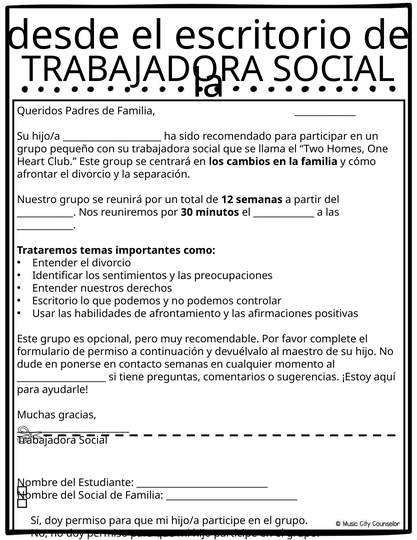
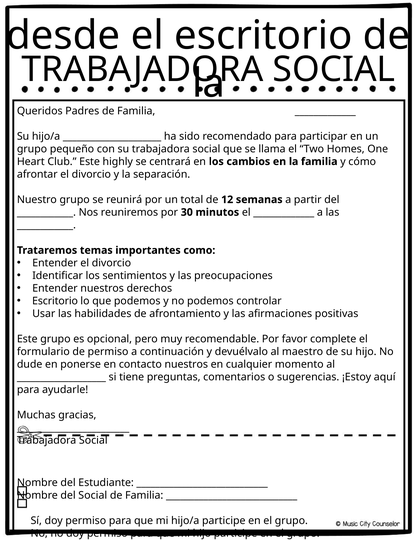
group: group -> highly
contacto semanas: semanas -> nuestros
